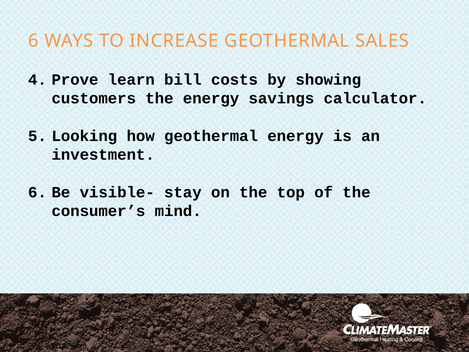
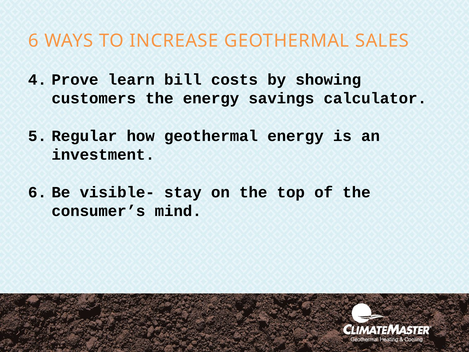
Looking: Looking -> Regular
